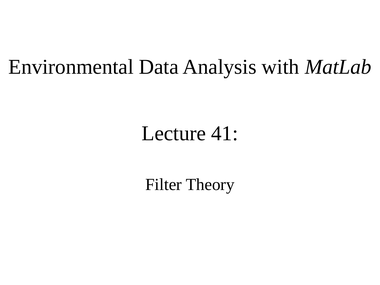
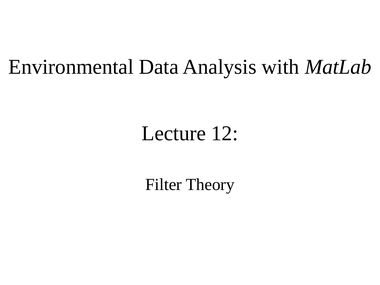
41: 41 -> 12
